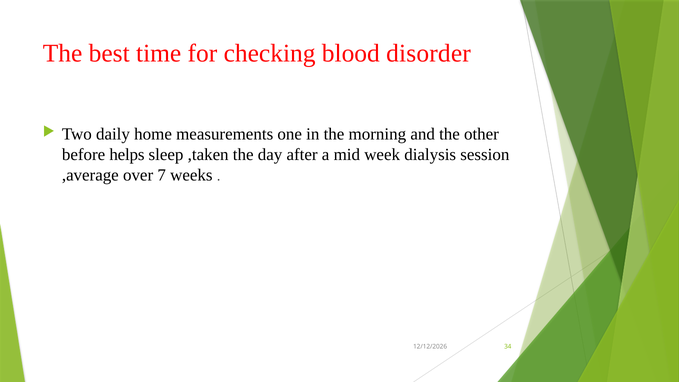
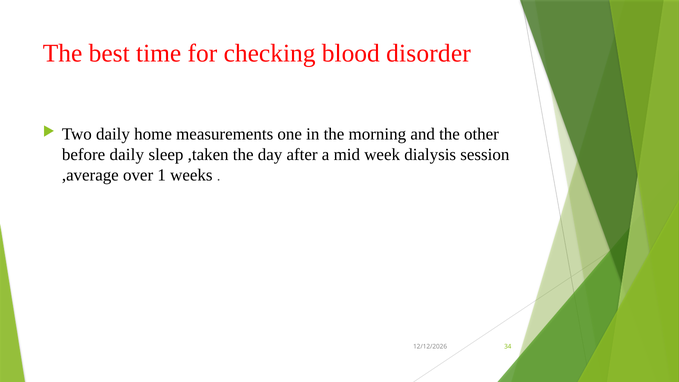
before helps: helps -> daily
7: 7 -> 1
